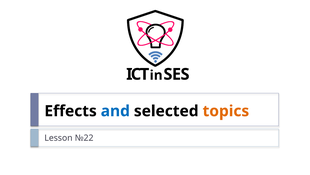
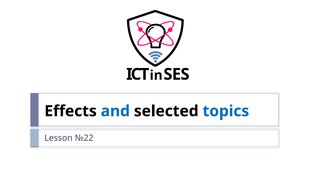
topics colour: orange -> blue
